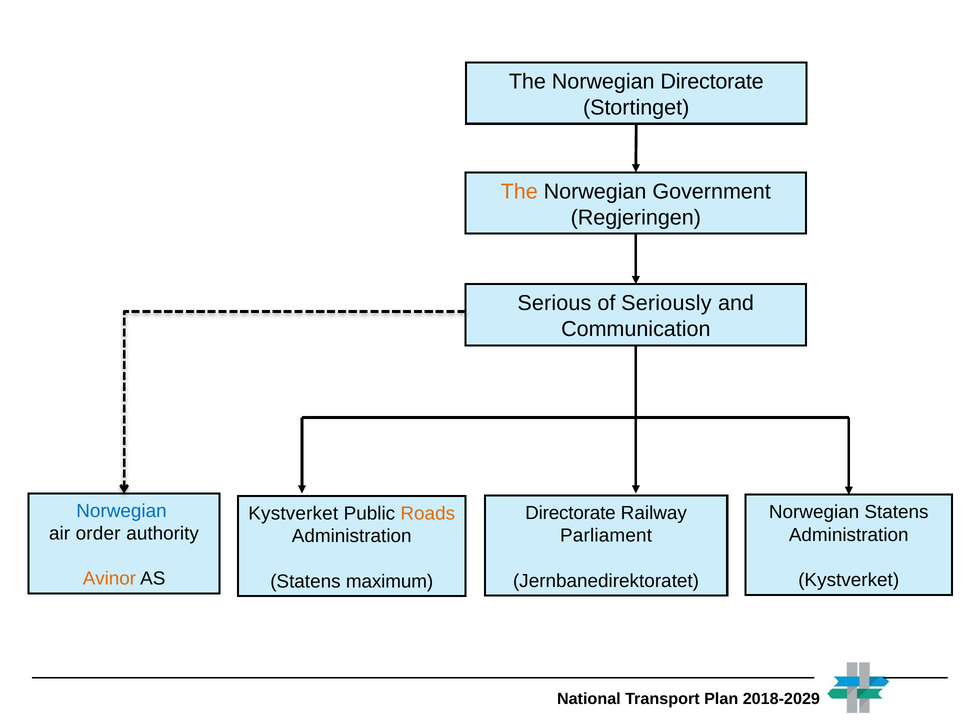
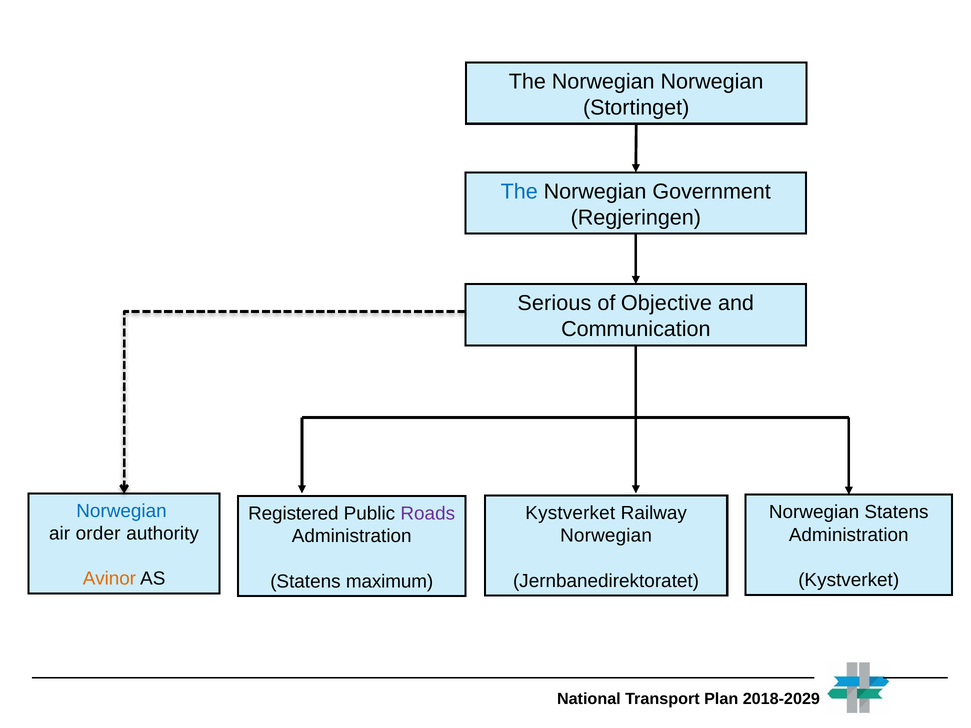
Norwegian Directorate: Directorate -> Norwegian
The at (519, 192) colour: orange -> blue
Seriously: Seriously -> Objective
Directorate at (570, 513): Directorate -> Kystverket
Kystverket at (293, 514): Kystverket -> Registered
Roads colour: orange -> purple
Parliament at (606, 536): Parliament -> Norwegian
